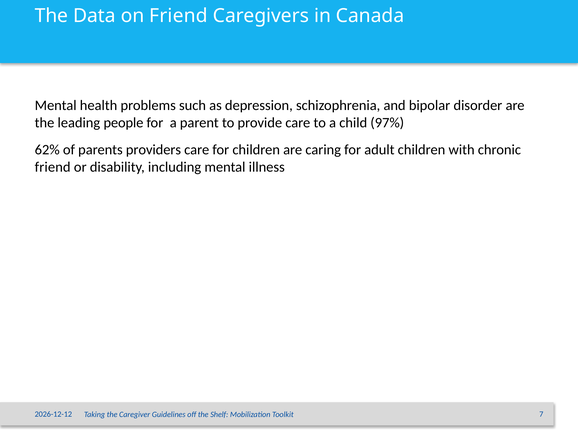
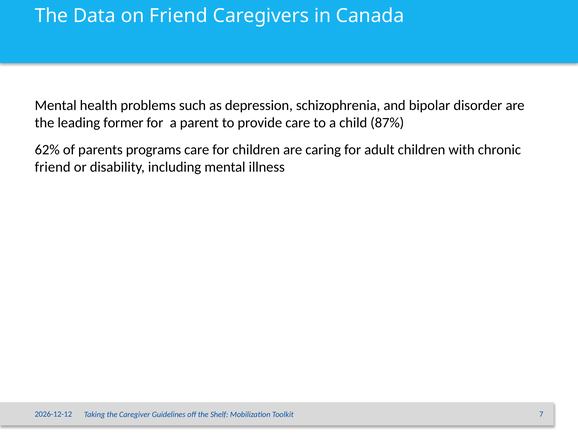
people: people -> former
97%: 97% -> 87%
providers: providers -> programs
